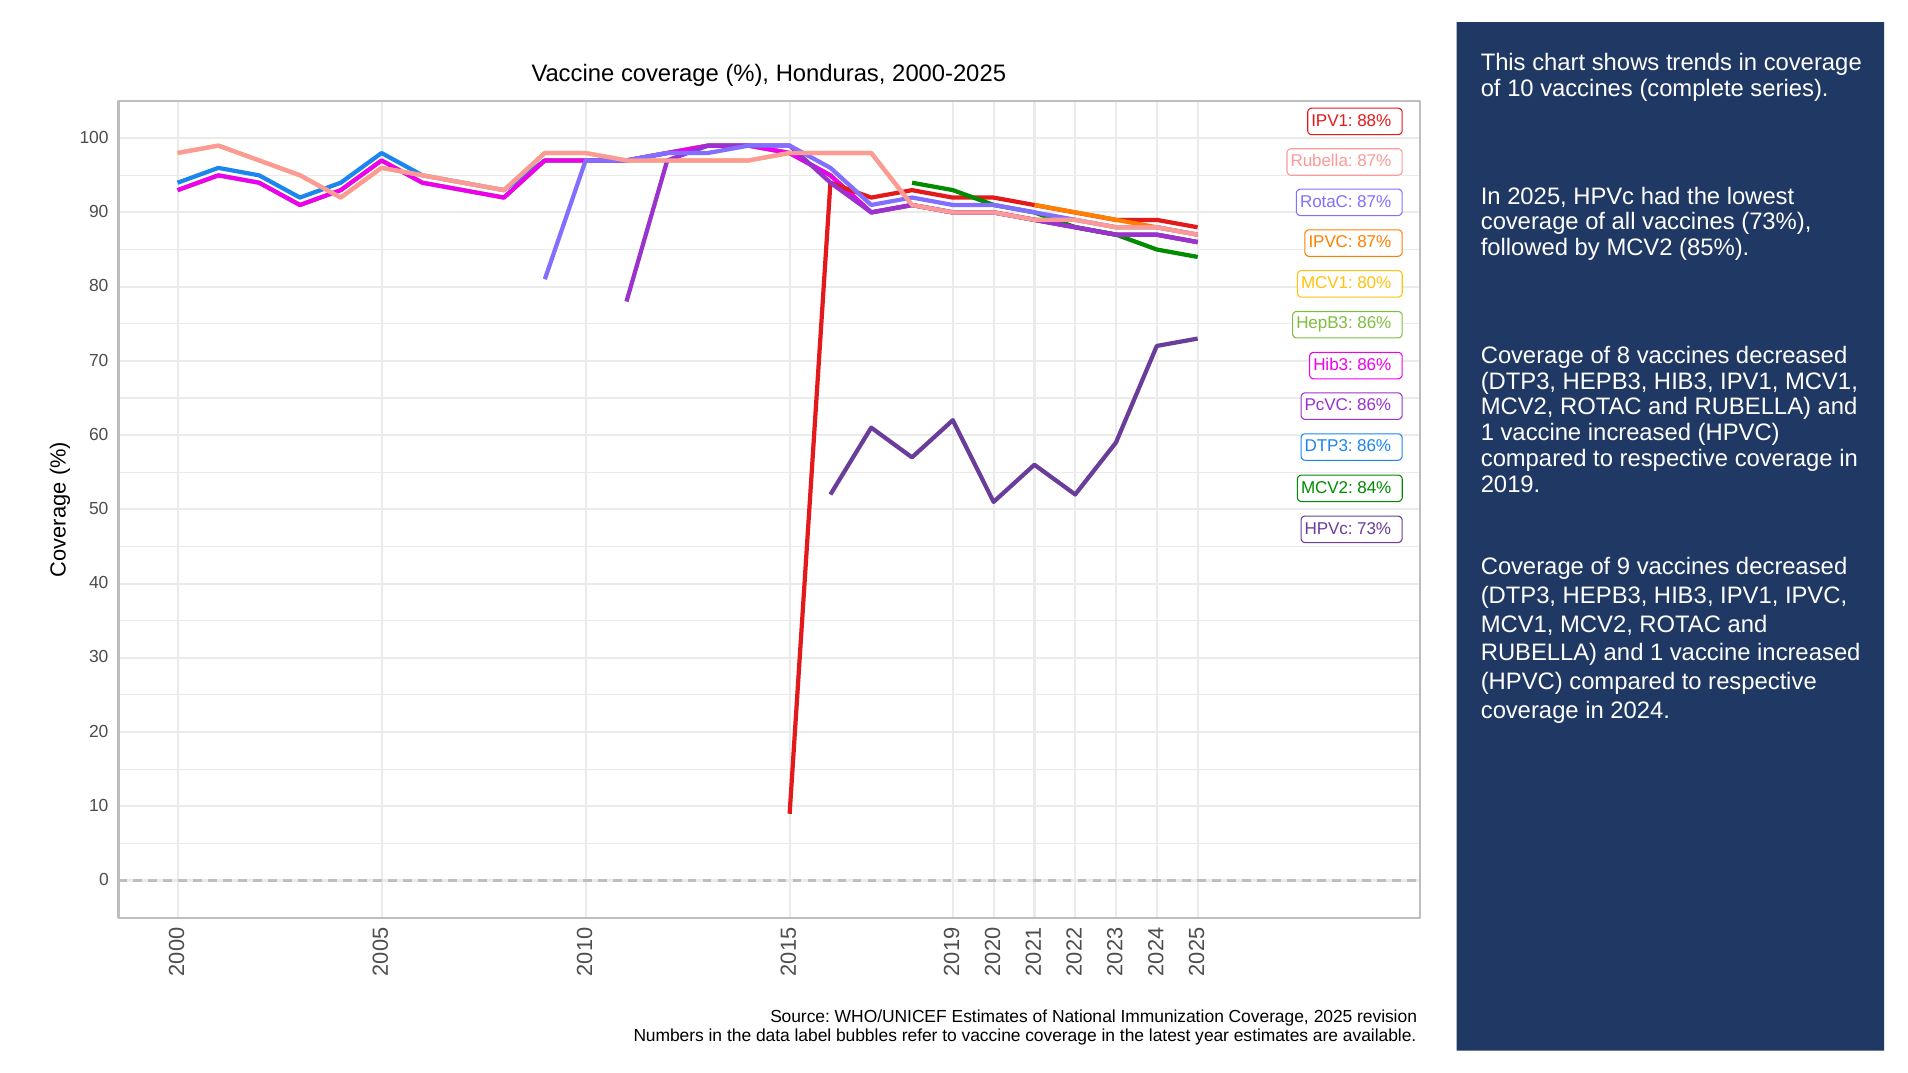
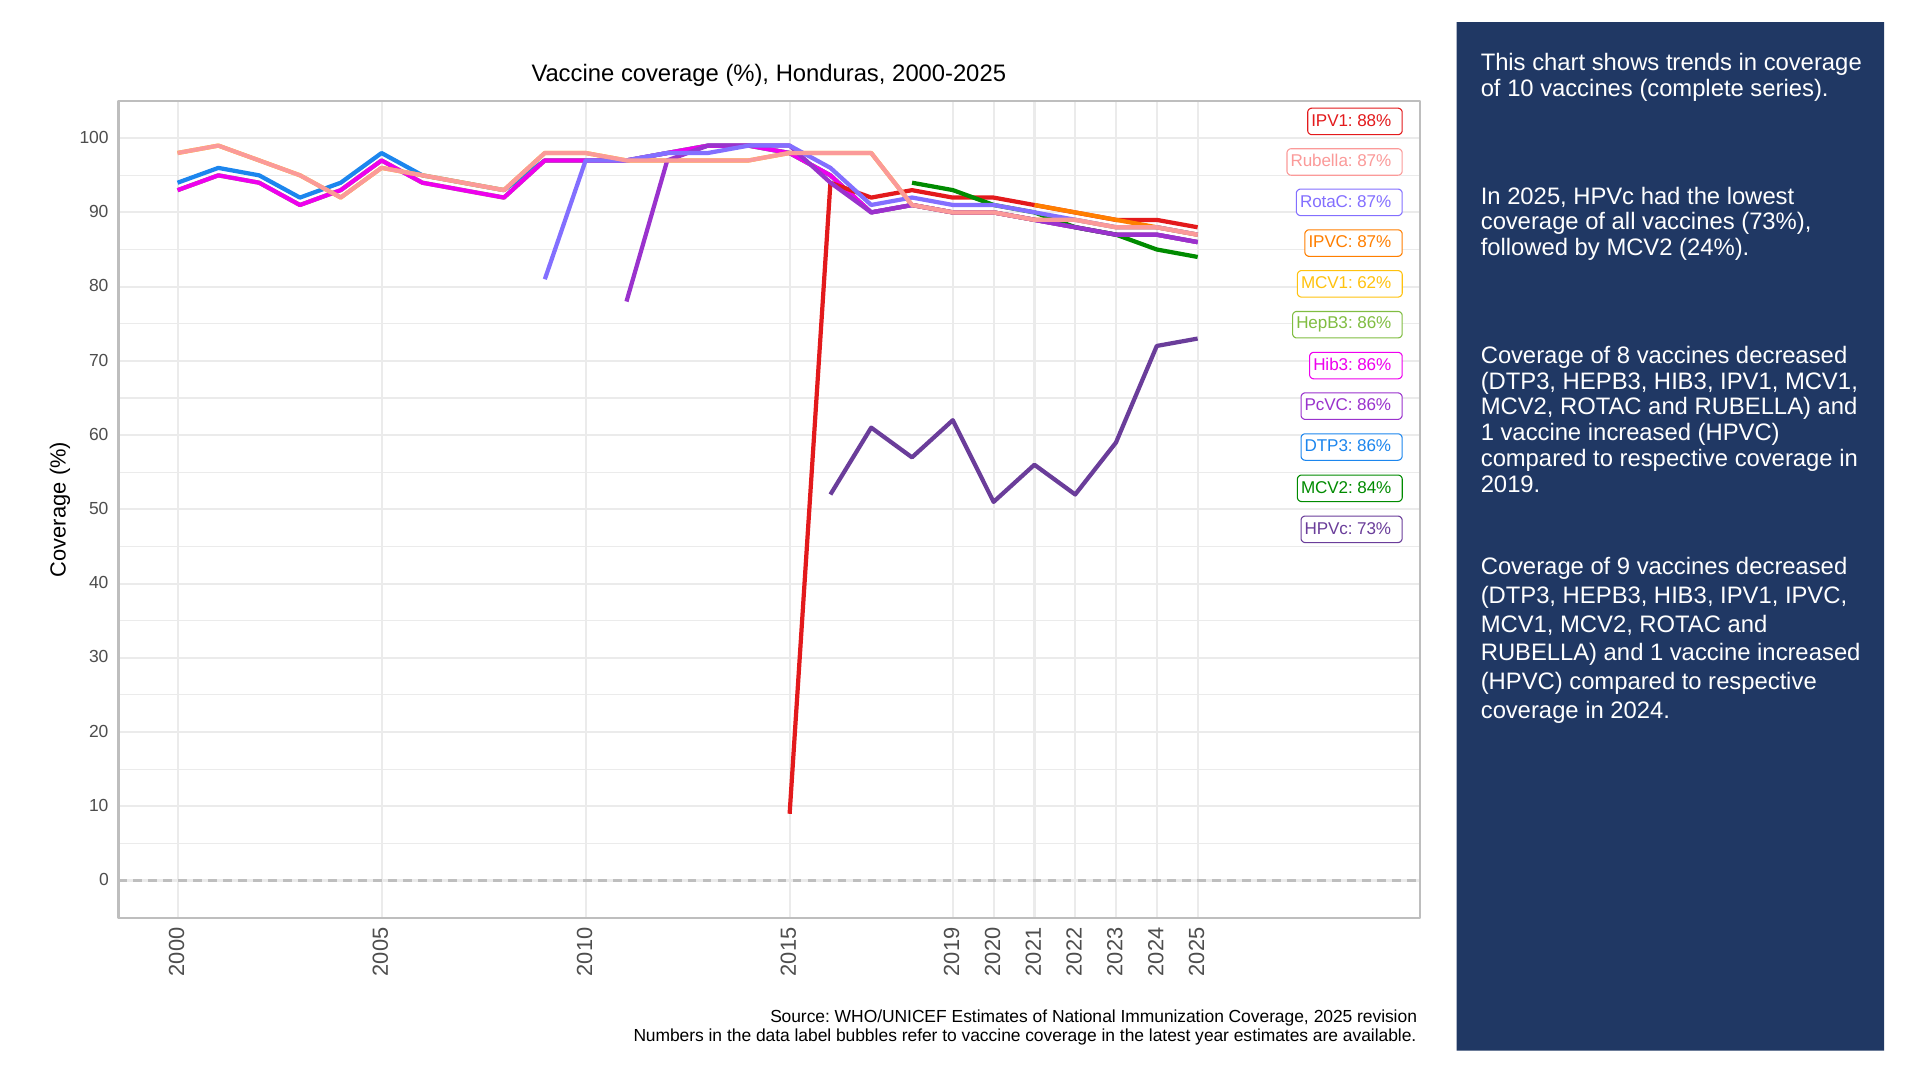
85%: 85% -> 24%
80%: 80% -> 62%
